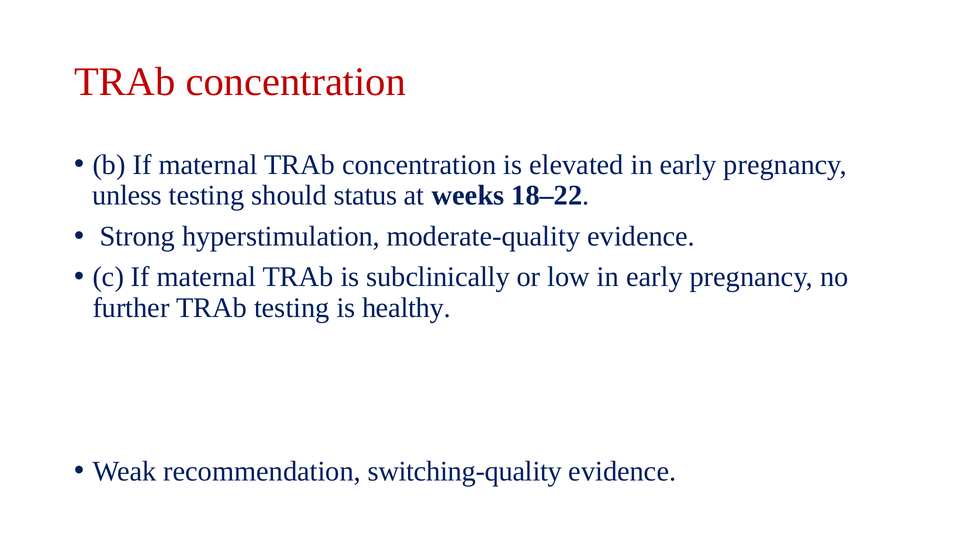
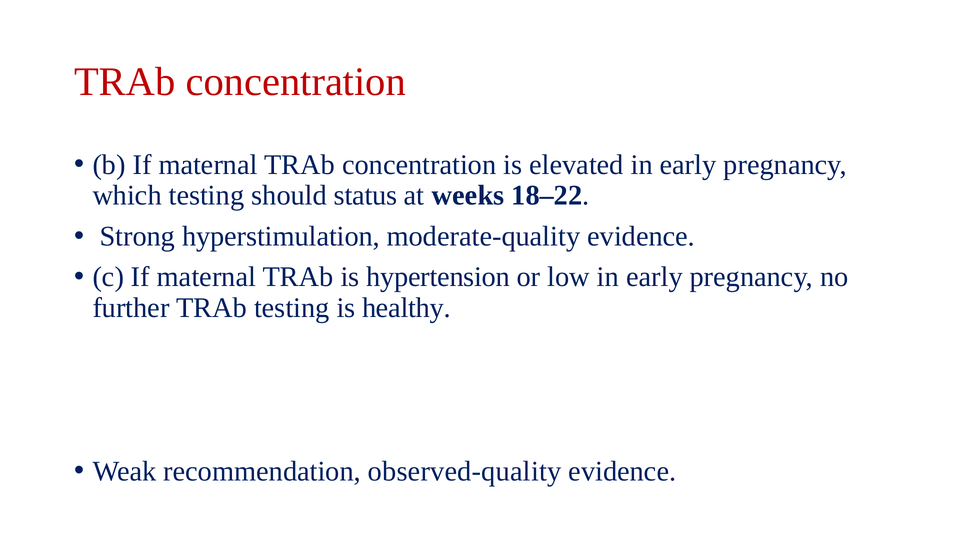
unless: unless -> which
subclinically: subclinically -> hypertension
switching-quality: switching-quality -> observed-quality
